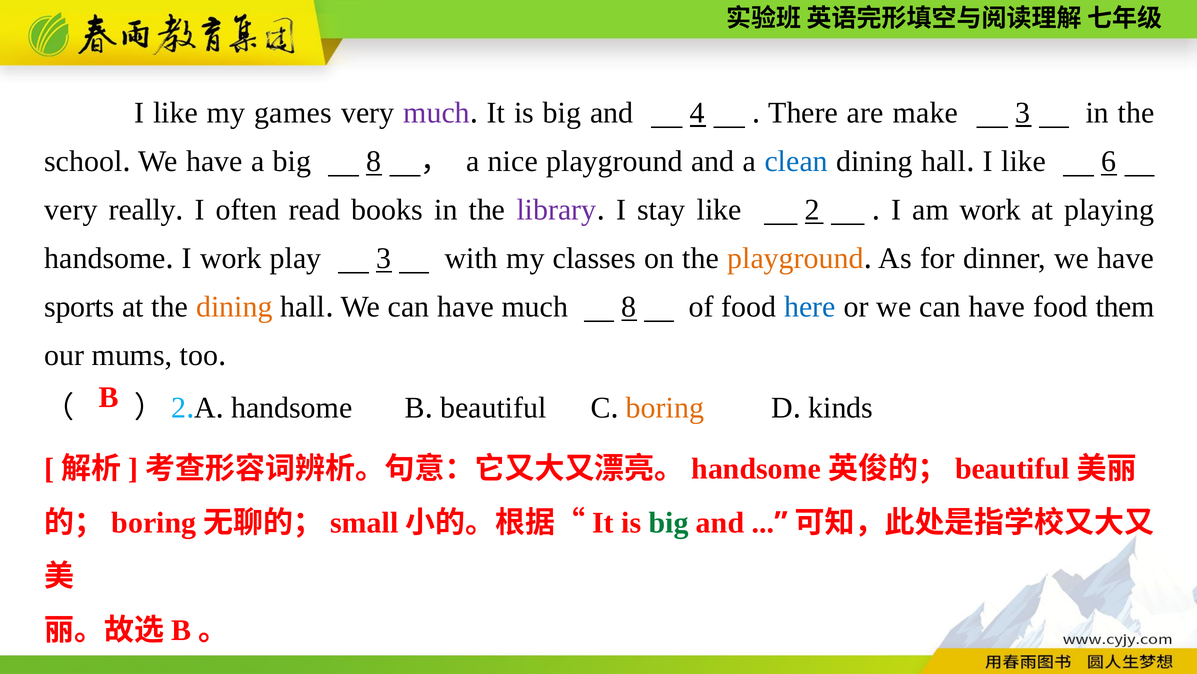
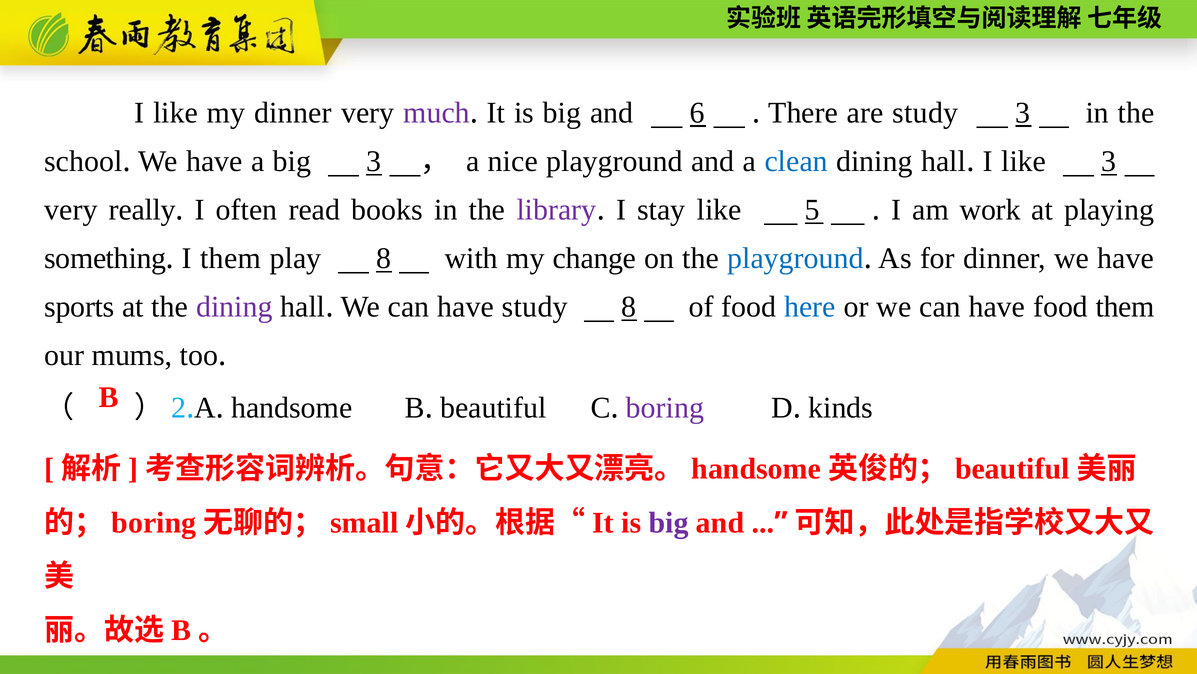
my games: games -> dinner
4: 4 -> 6
are make: make -> study
big 8: 8 -> 3
like 6: 6 -> 3
2: 2 -> 5
handsome at (105, 258): handsome -> something
I work: work -> them
play 3: 3 -> 8
classes: classes -> change
playground at (795, 258) colour: orange -> blue
dining at (234, 307) colour: orange -> purple
have much: much -> study
boring colour: orange -> purple
big at (669, 522) colour: green -> purple
